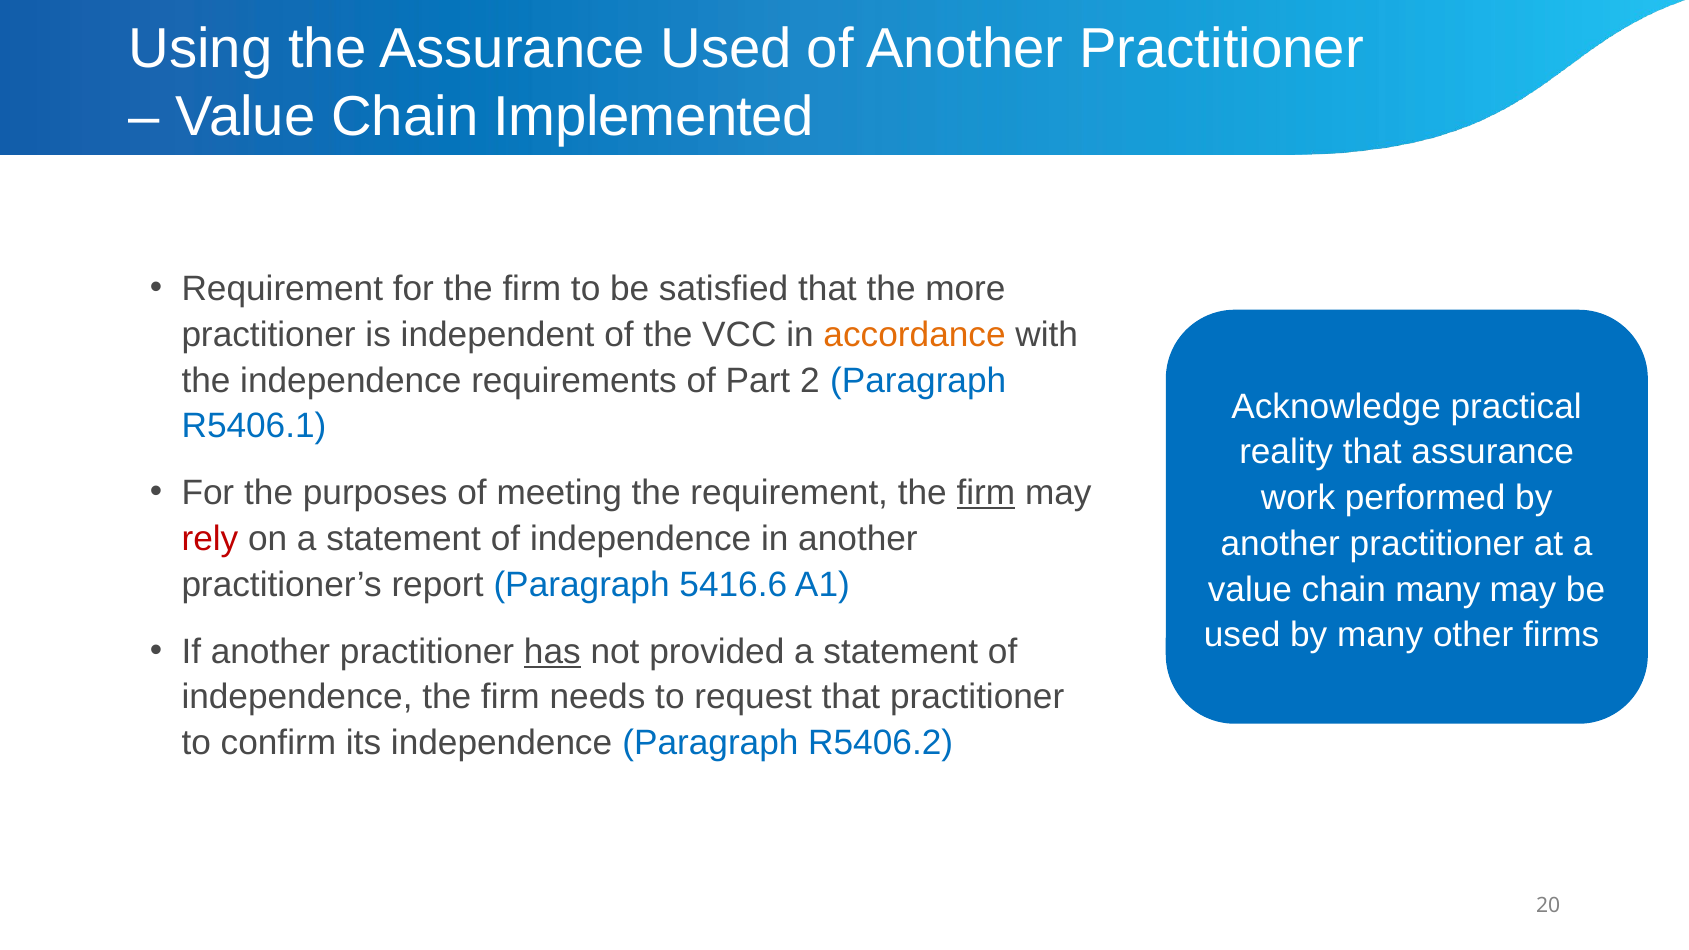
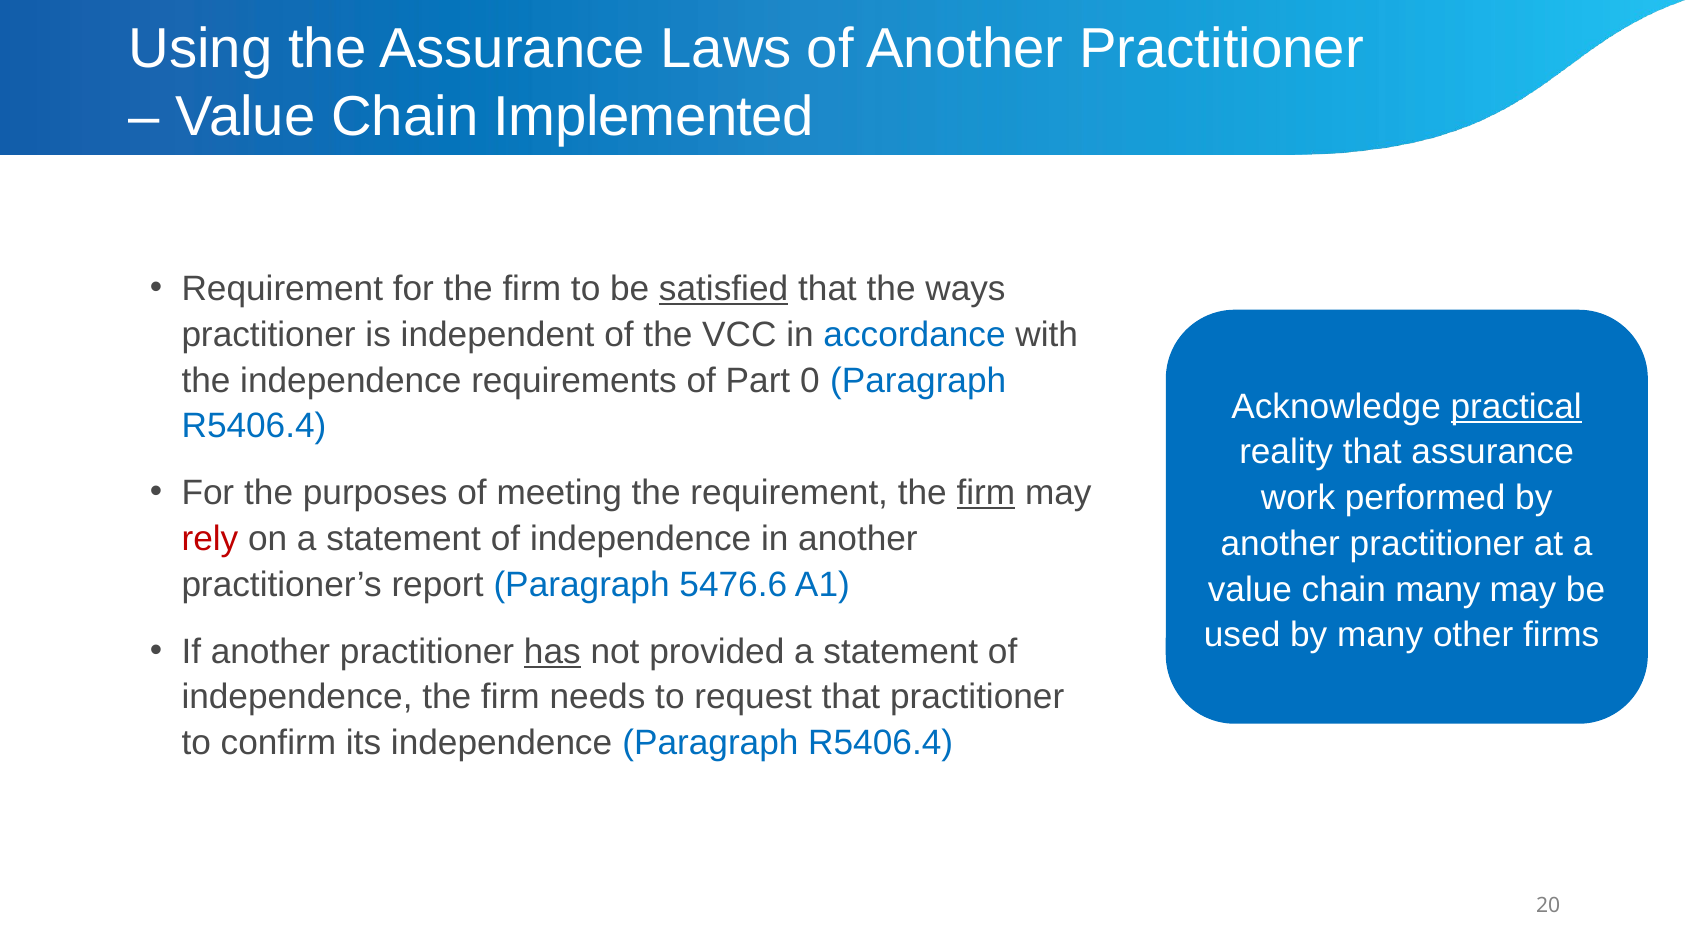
Assurance Used: Used -> Laws
satisfied underline: none -> present
more: more -> ways
accordance colour: orange -> blue
2: 2 -> 0
practical underline: none -> present
R5406.1 at (254, 426): R5406.1 -> R5406.4
5416.6: 5416.6 -> 5476.6
independence Paragraph R5406.2: R5406.2 -> R5406.4
